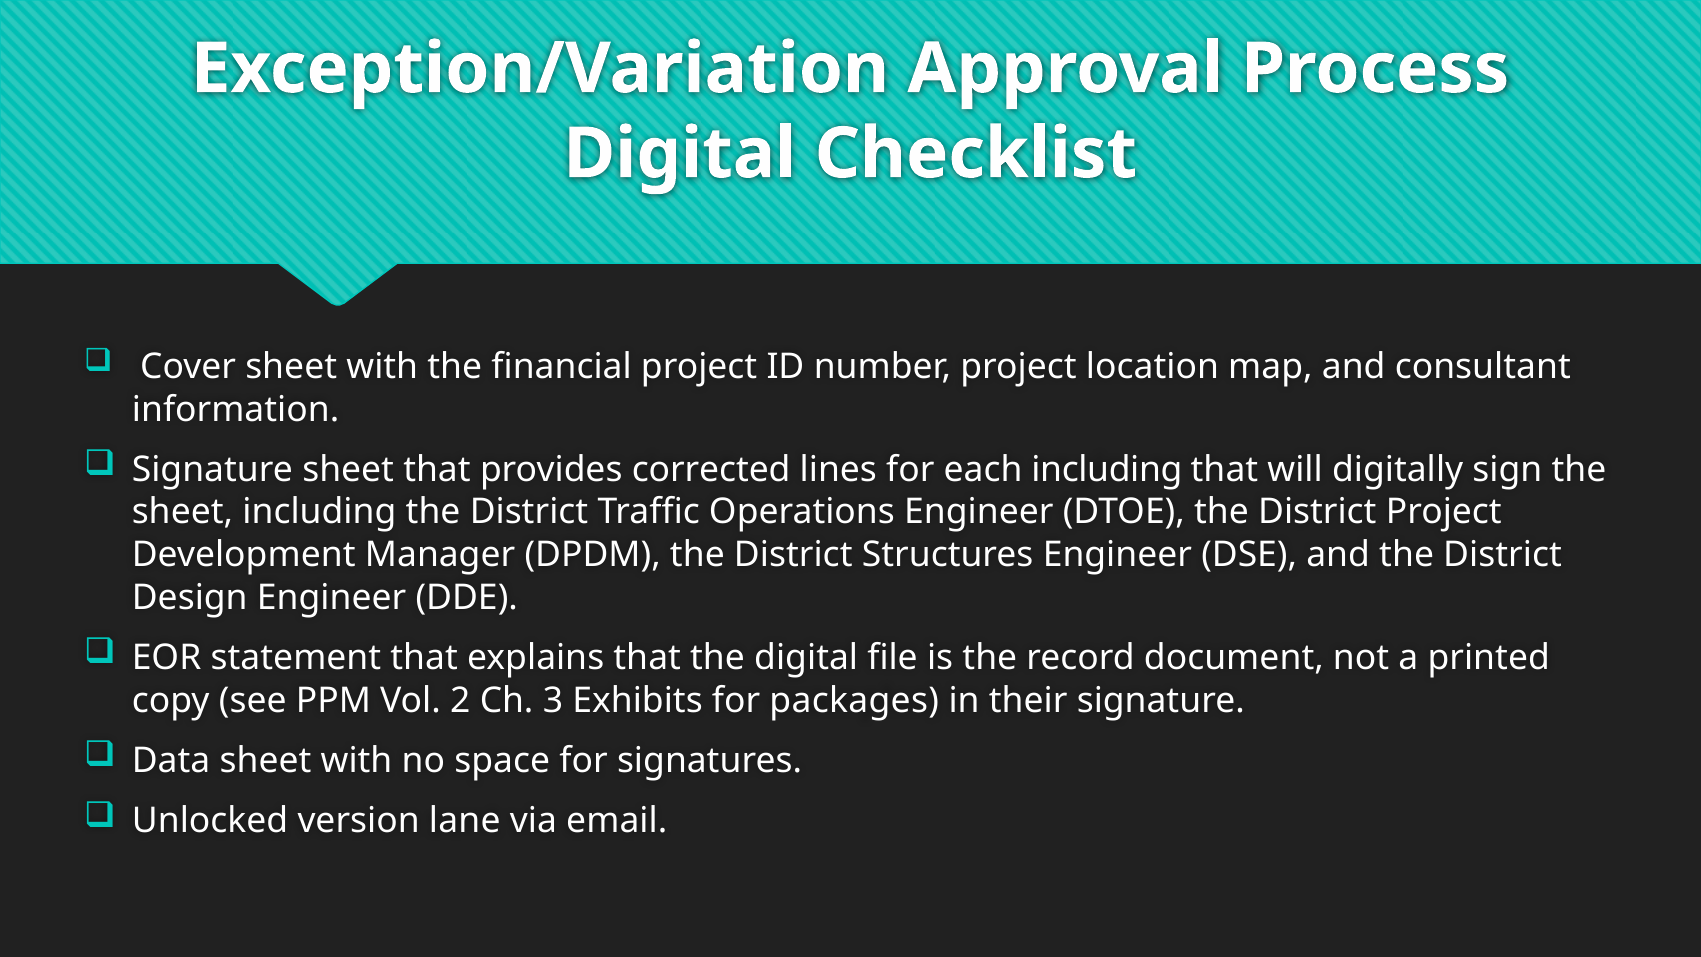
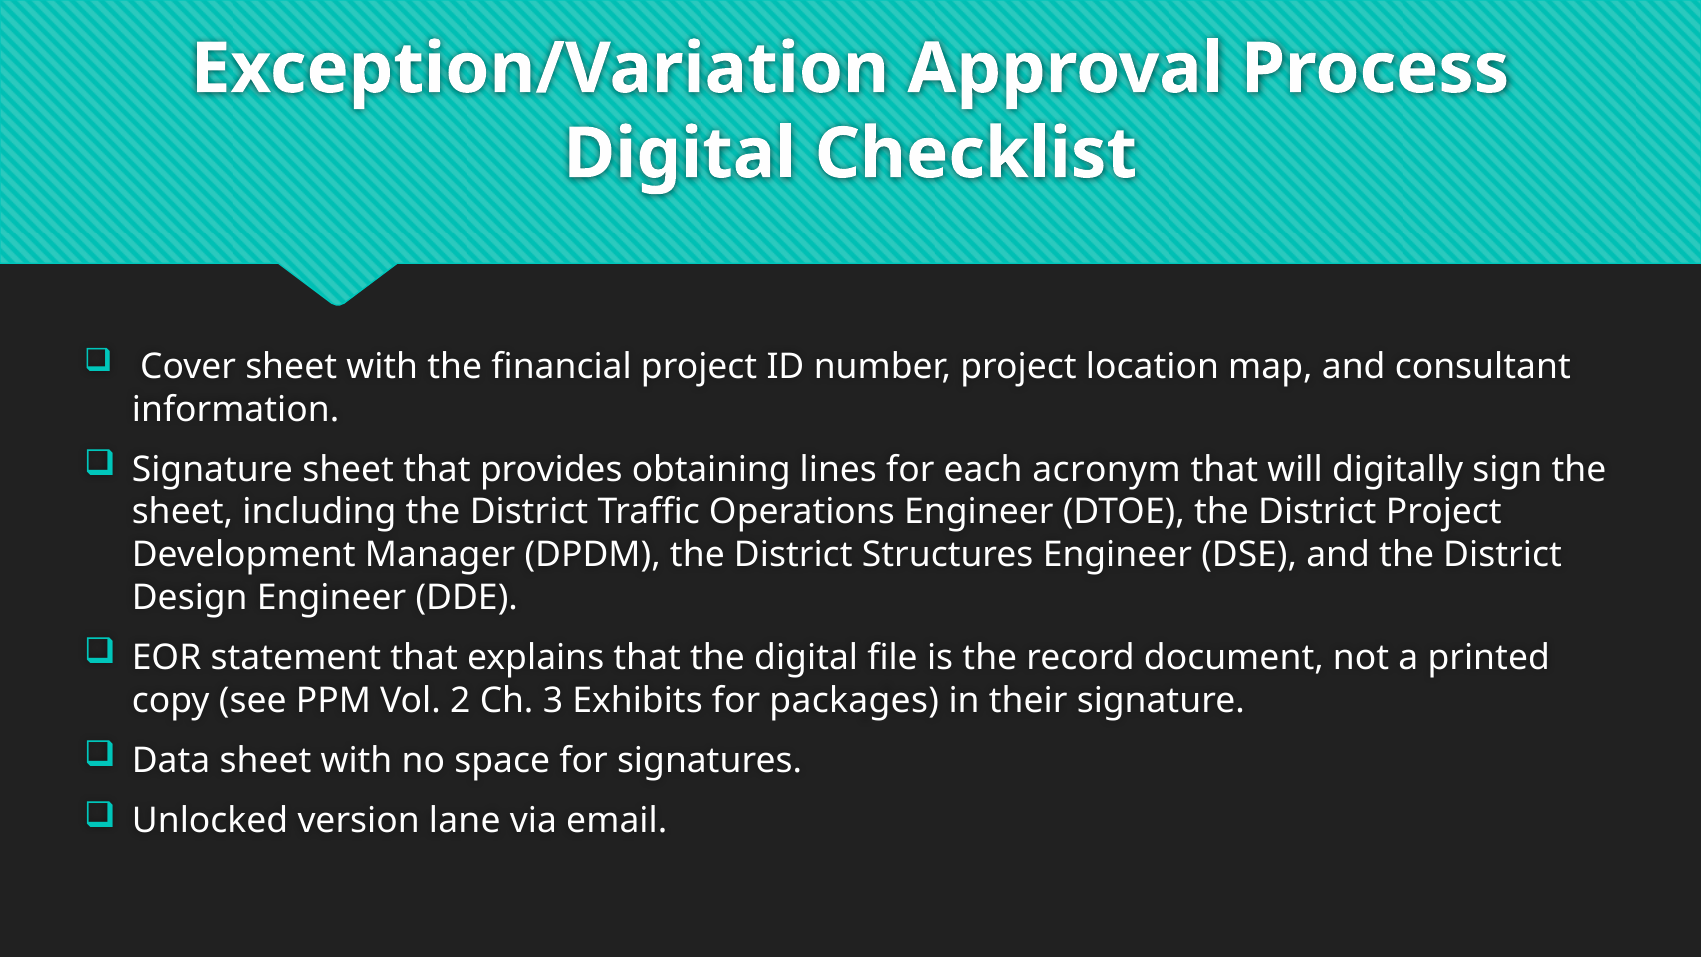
corrected: corrected -> obtaining
each including: including -> acronym
